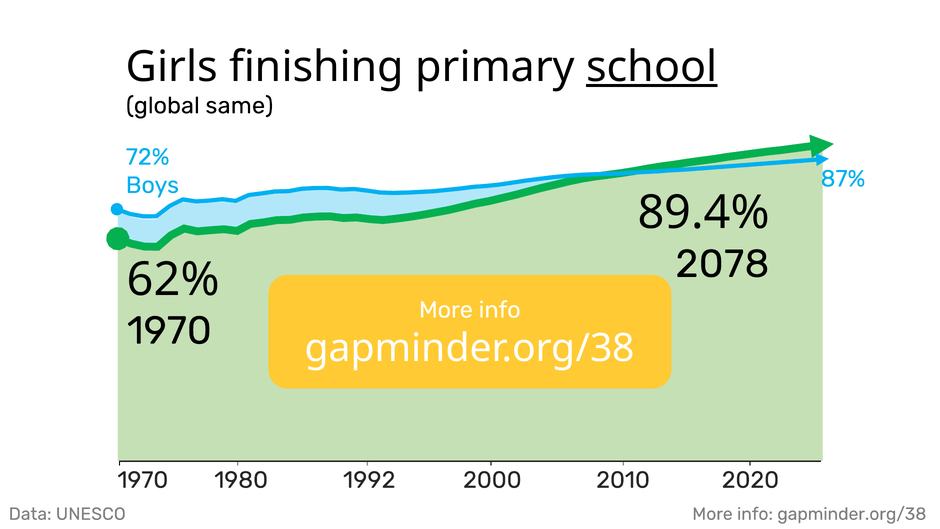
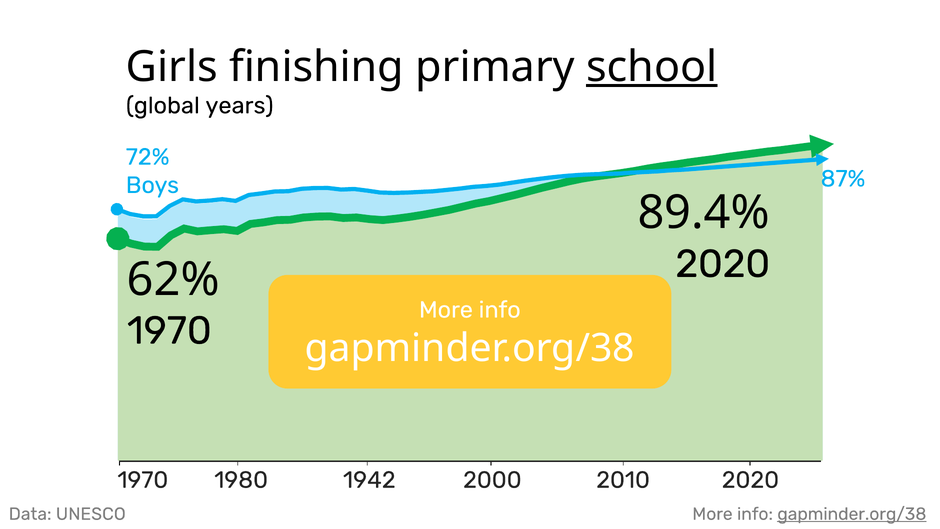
same: same -> years
2078 at (722, 264): 2078 -> 2020
1992: 1992 -> 1942
gapminder.org/38 at (852, 514) underline: none -> present
